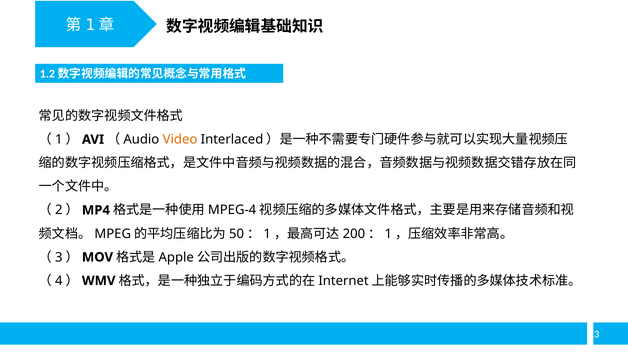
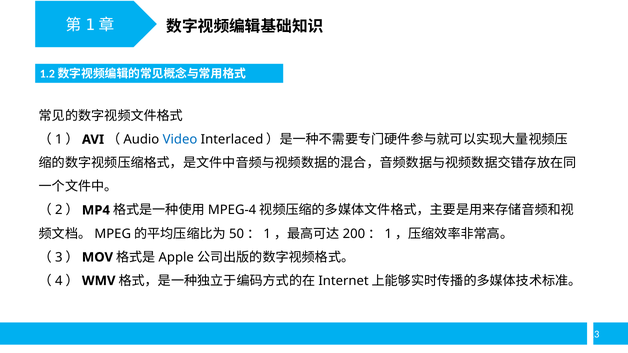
Video colour: orange -> blue
